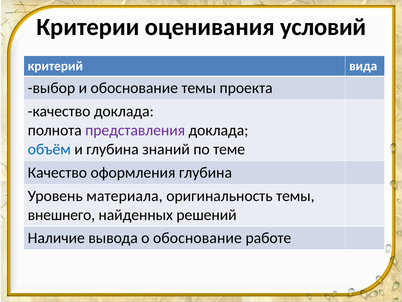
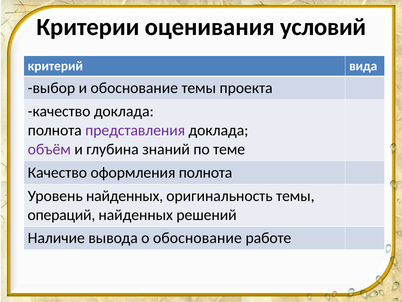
объём colour: blue -> purple
оформления глубина: глубина -> полнота
Уровень материала: материала -> найденных
внешнего: внешнего -> операций
